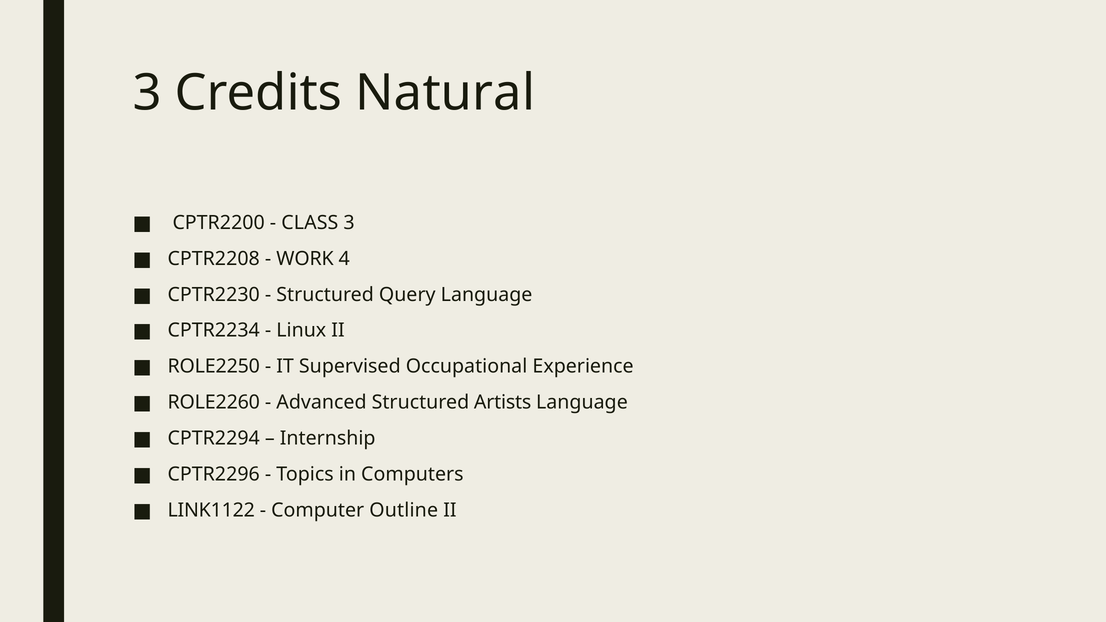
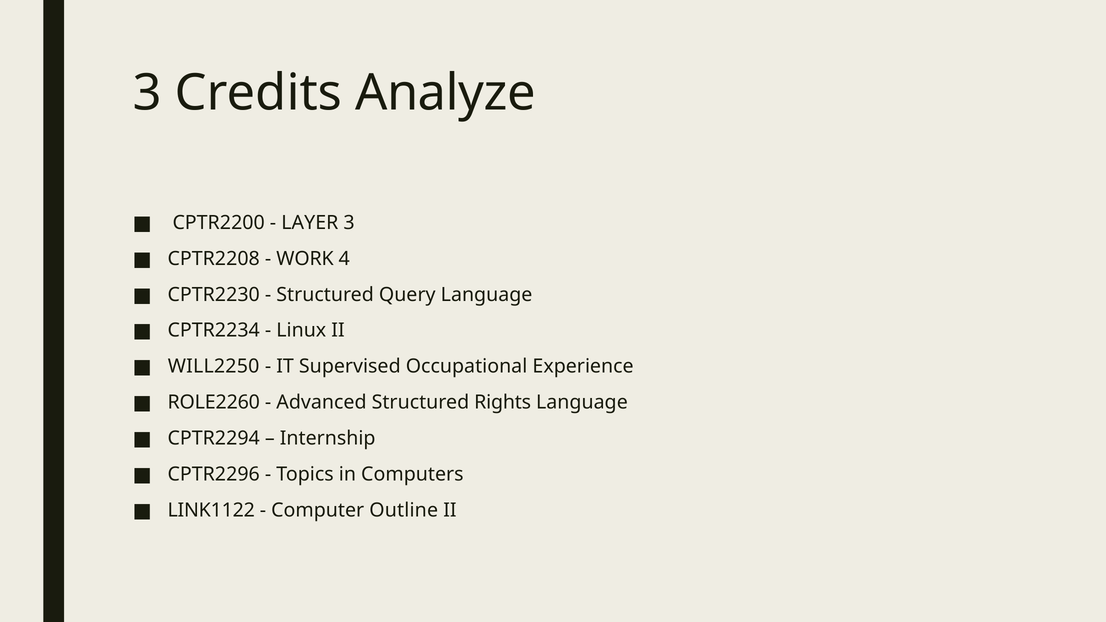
Natural: Natural -> Analyze
CLASS: CLASS -> LAYER
ROLE2250: ROLE2250 -> WILL2250
Artists: Artists -> Rights
